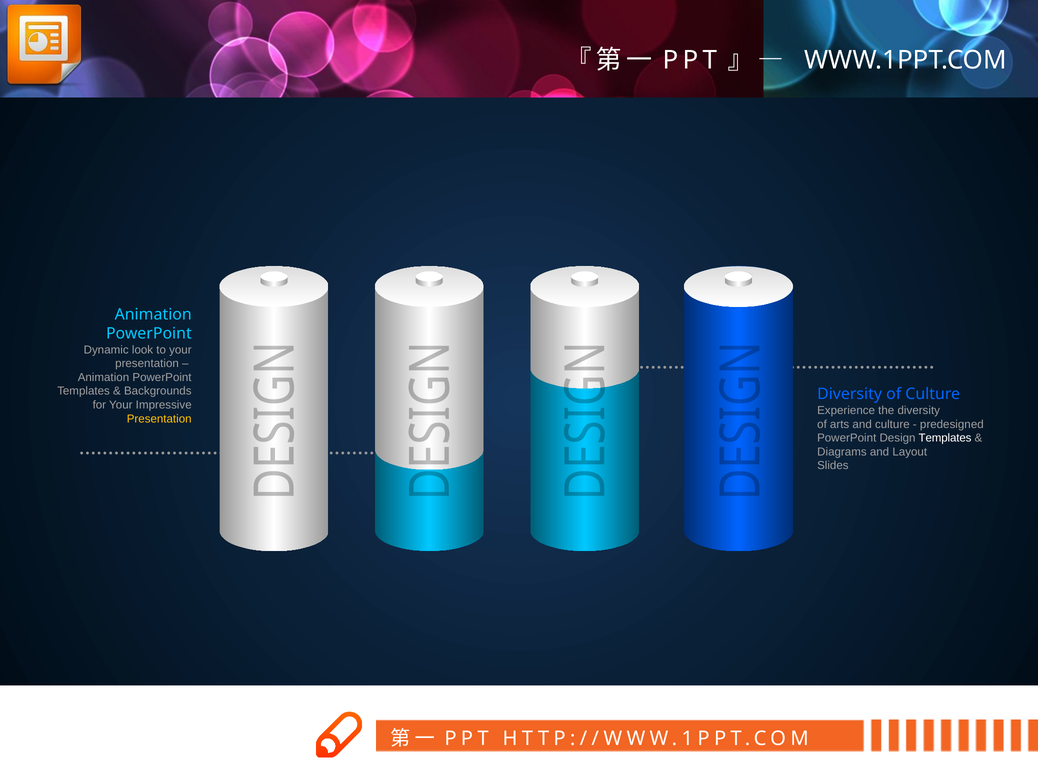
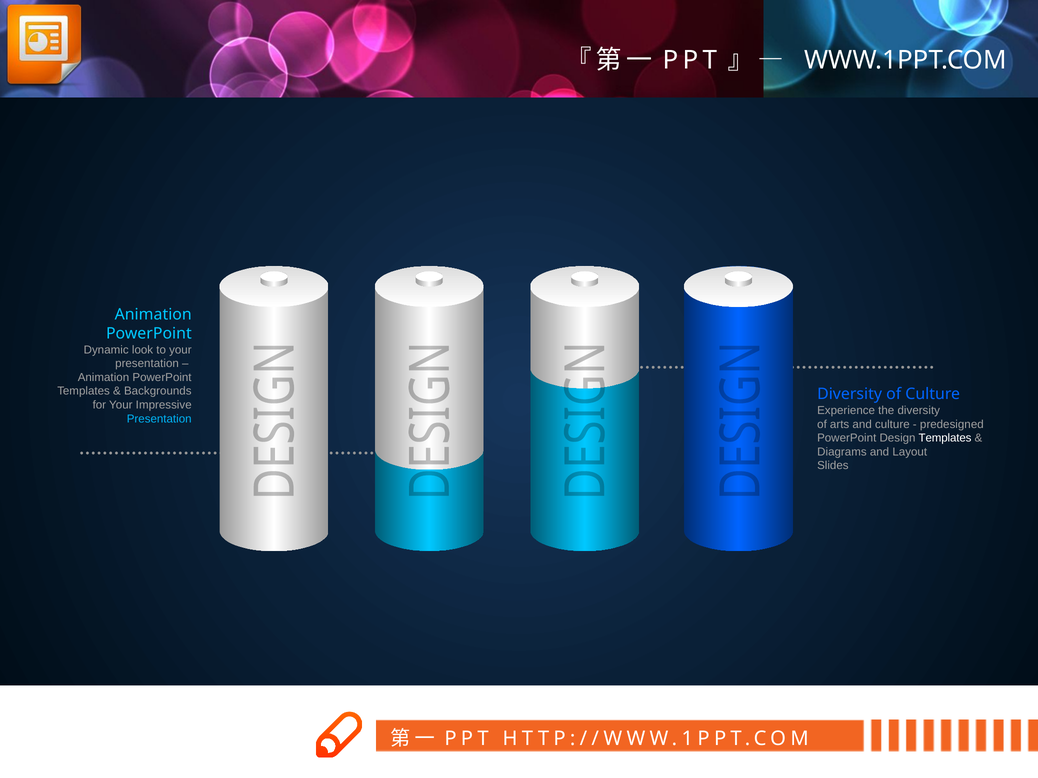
Presentation at (159, 419) colour: yellow -> light blue
